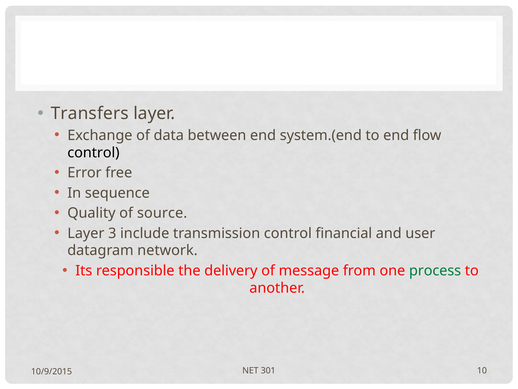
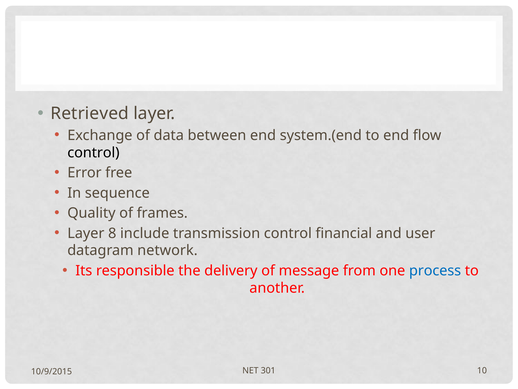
Transfers: Transfers -> Retrieved
source: source -> frames
3: 3 -> 8
process colour: green -> blue
